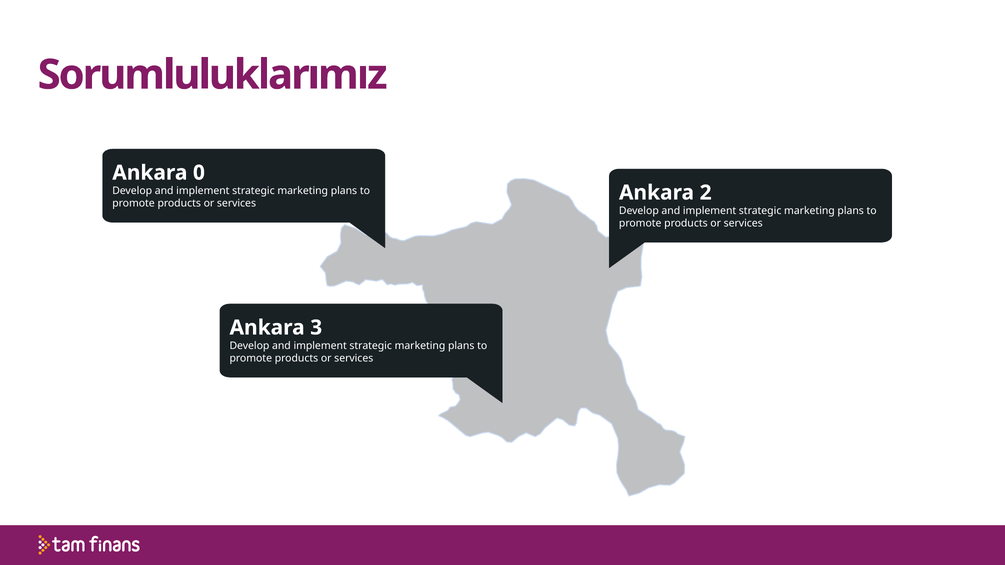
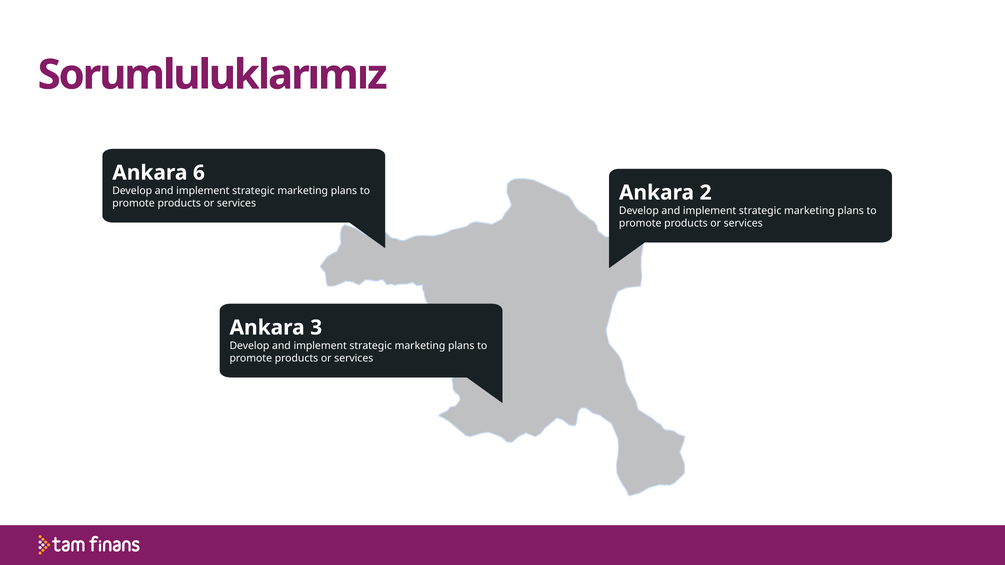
0: 0 -> 6
